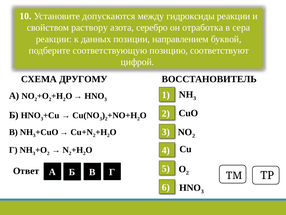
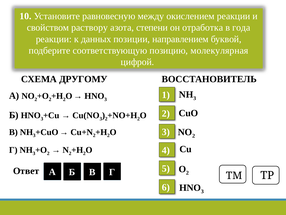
допускаются: допускаются -> равновесную
гидроксиды: гидроксиды -> окислением
серебро: серебро -> степени
сера: сера -> года
соответствуют: соответствуют -> молекулярная
